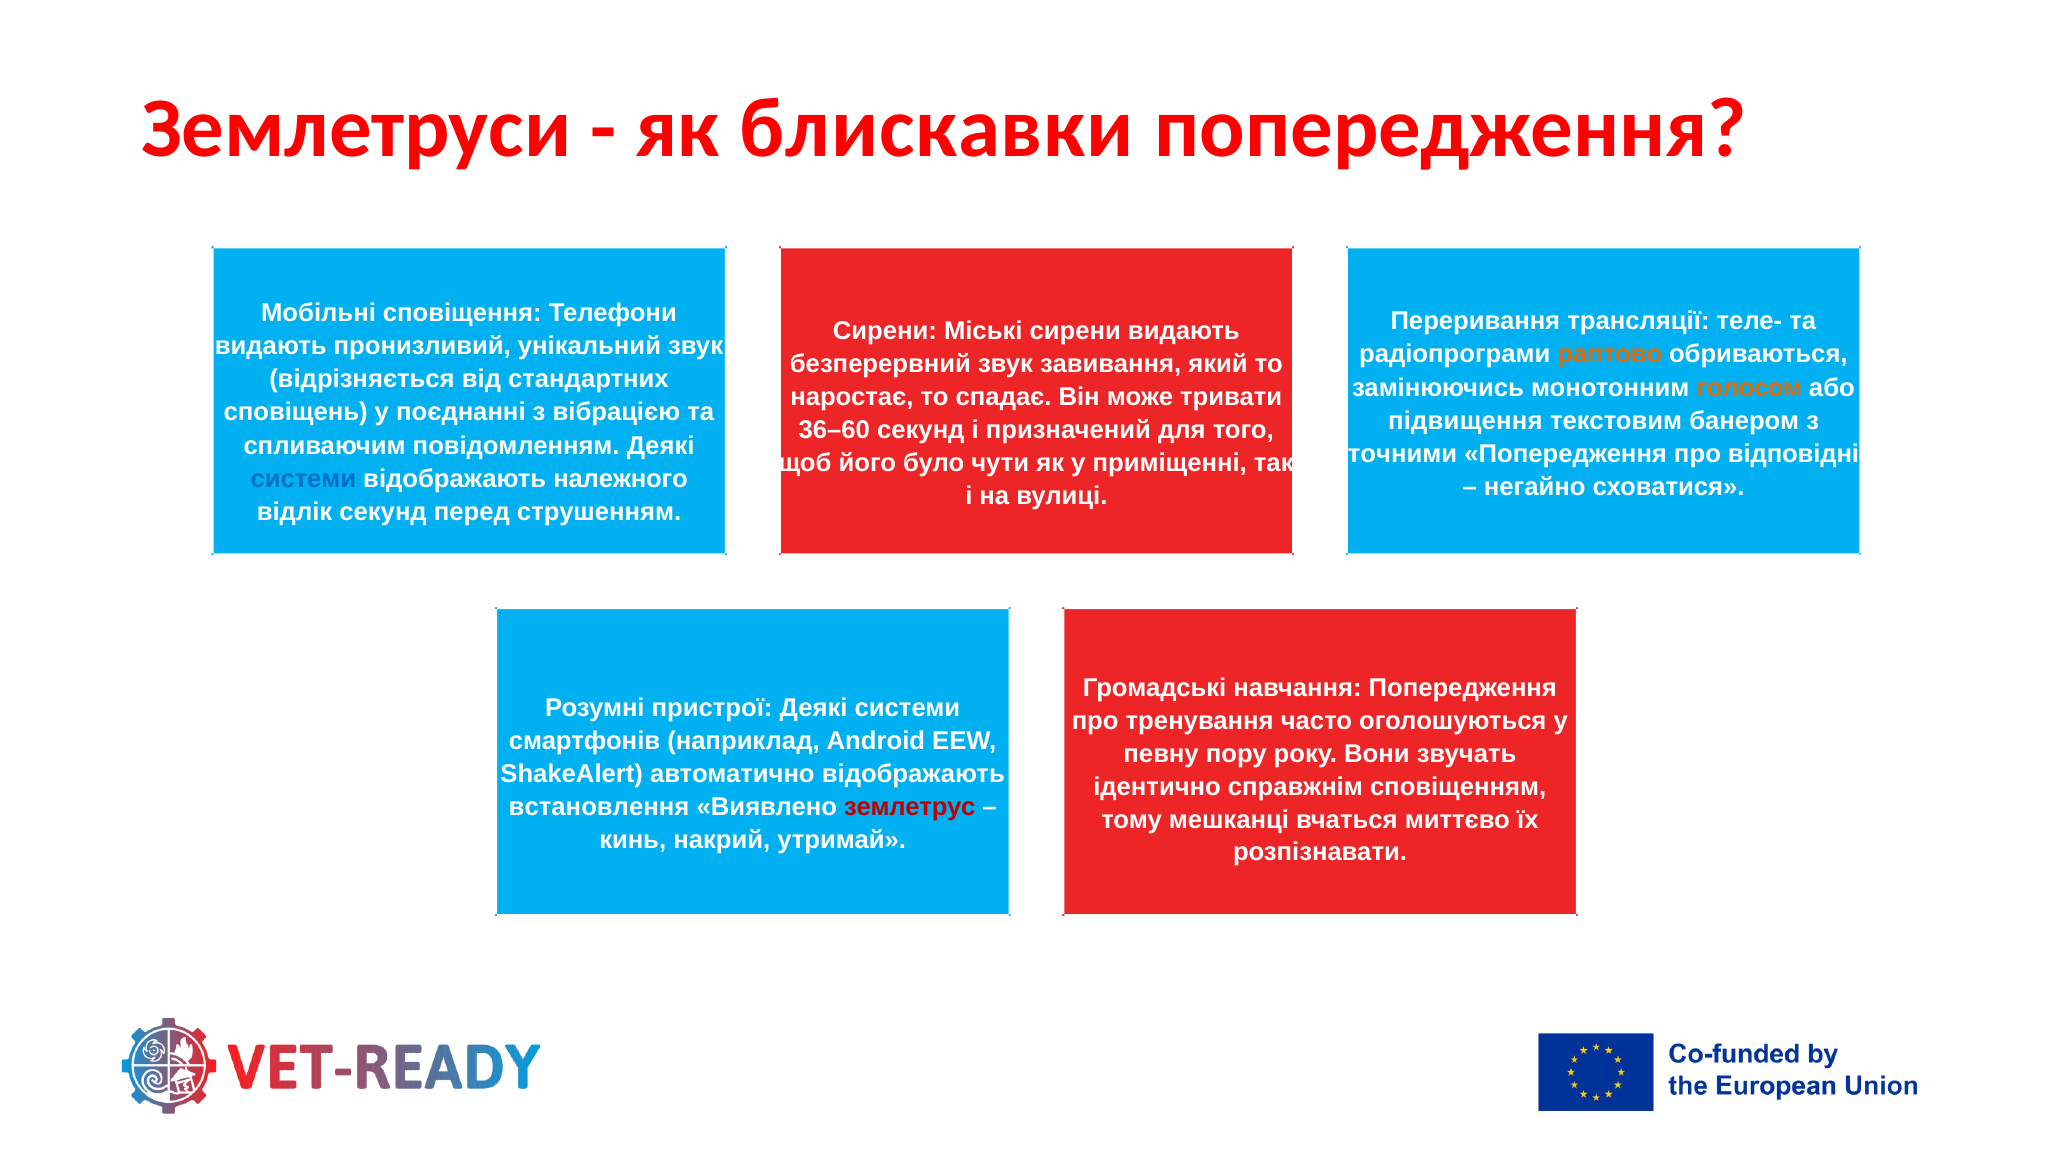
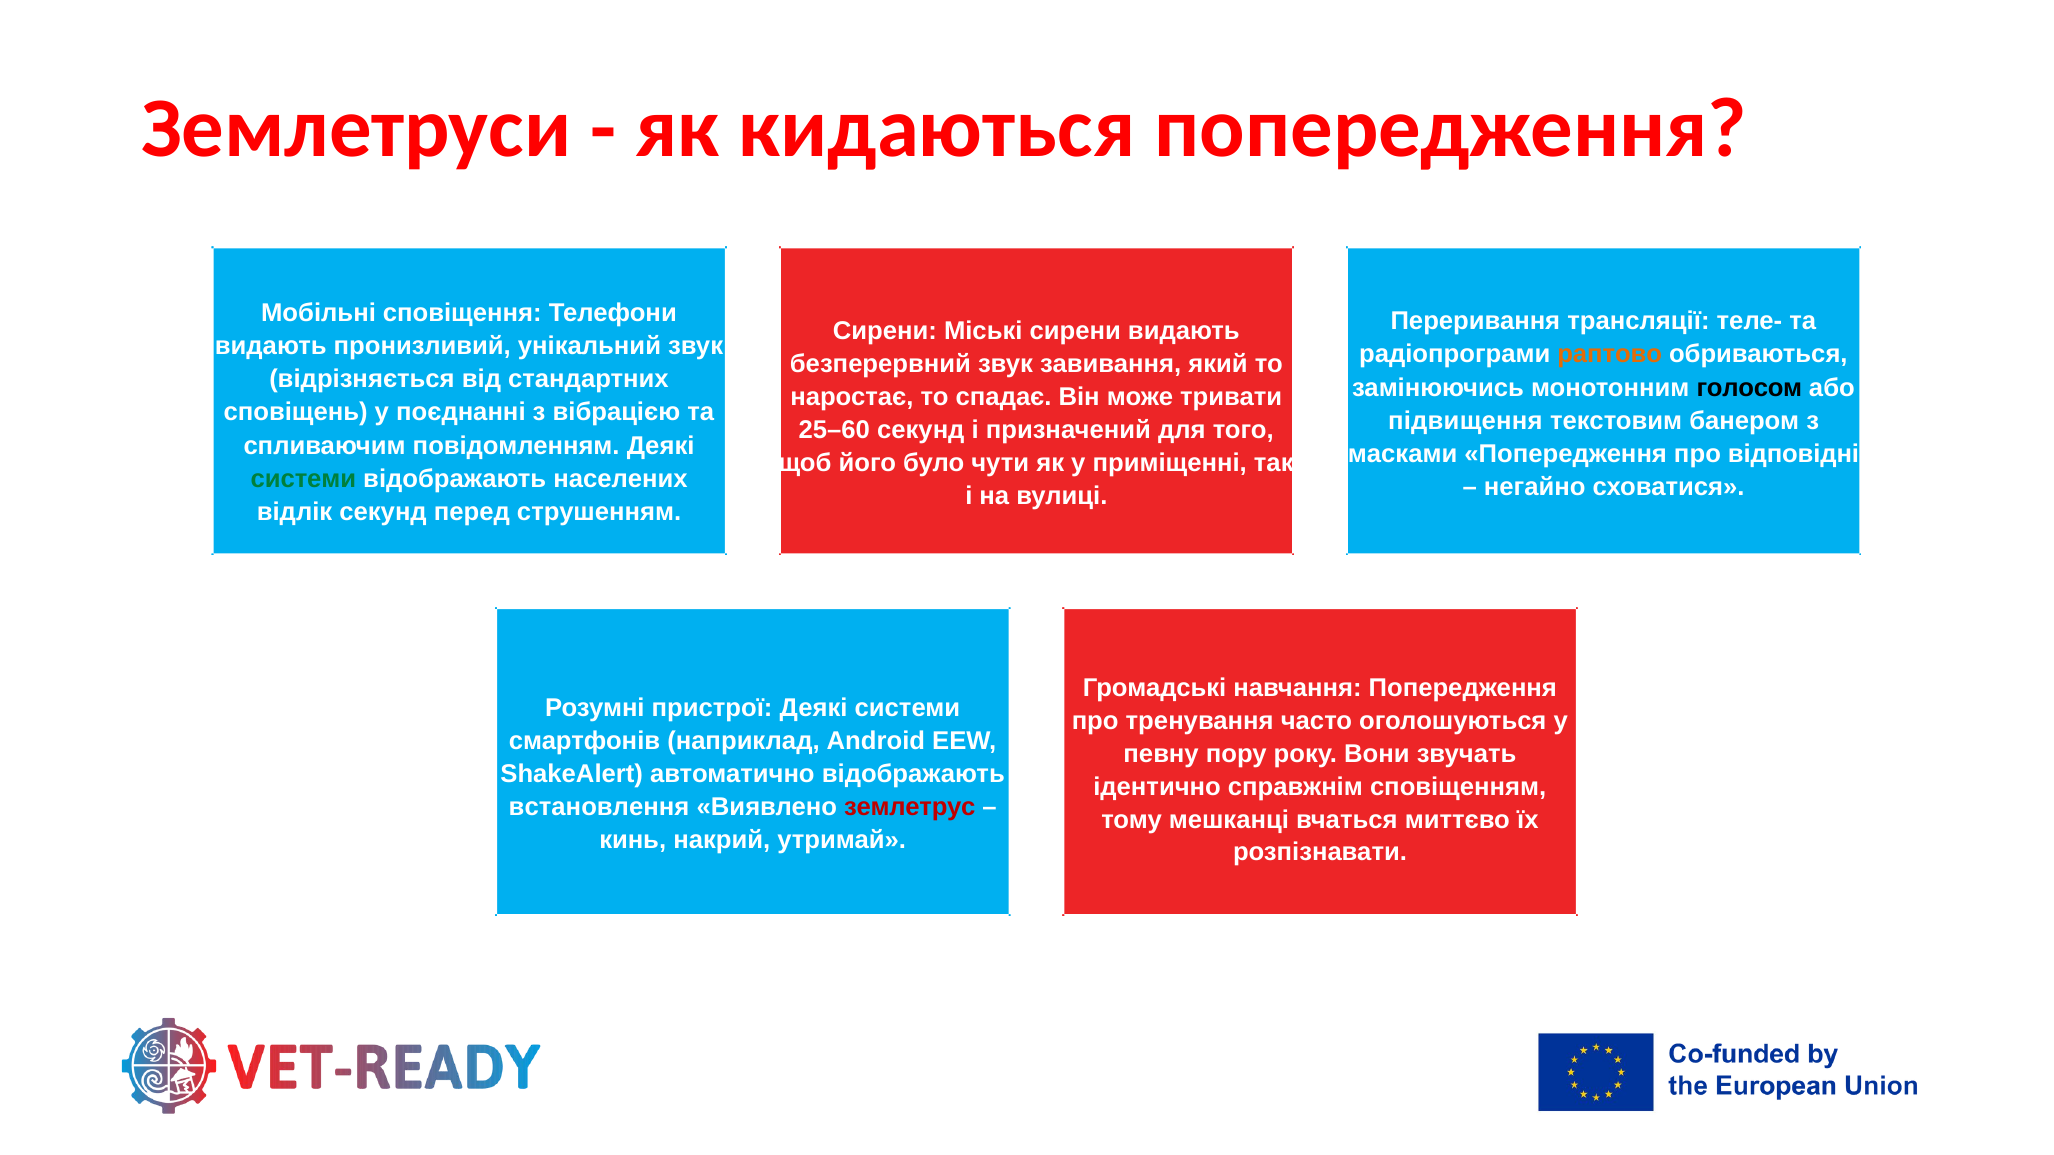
блискавки: блискавки -> кидаються
голосом colour: orange -> black
36–60: 36–60 -> 25–60
точними: точними -> масками
системи at (303, 479) colour: blue -> green
належного: належного -> населених
